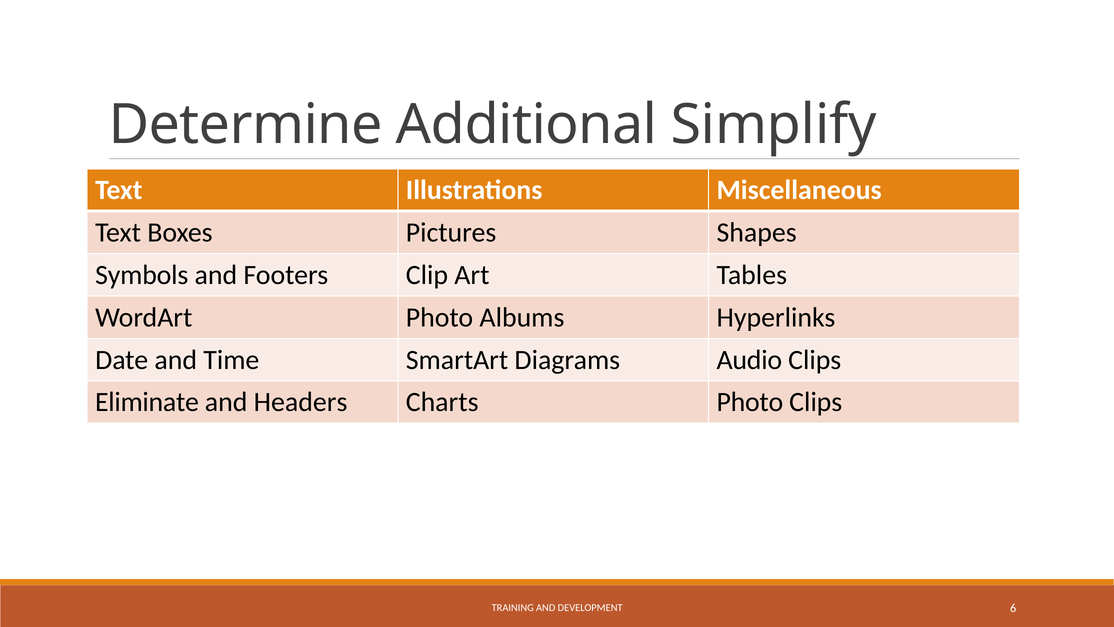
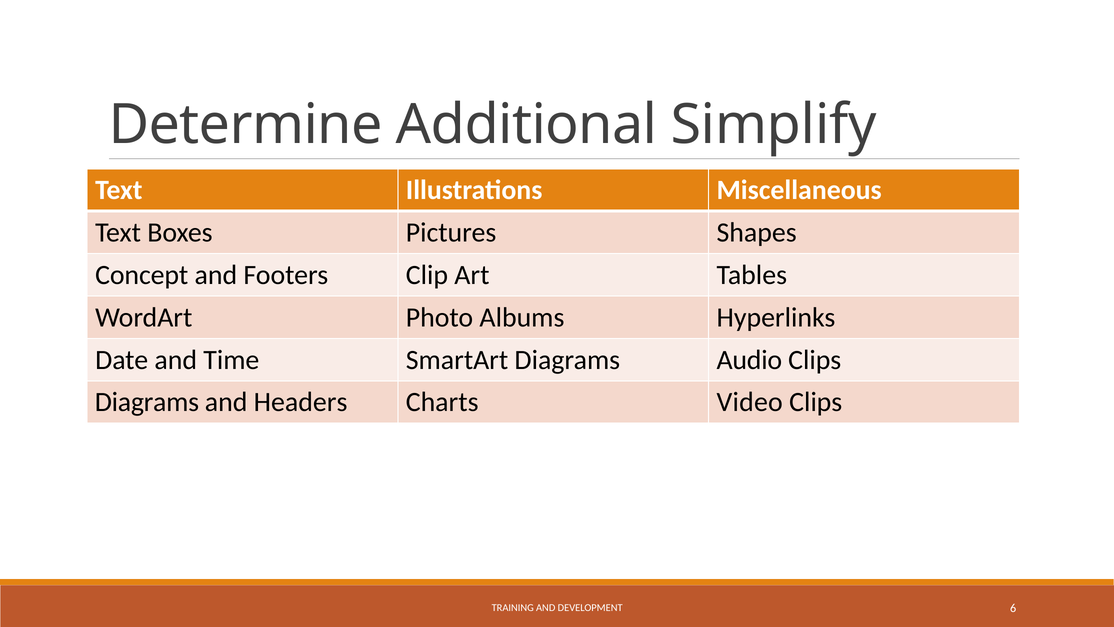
Symbols: Symbols -> Concept
Eliminate at (147, 402): Eliminate -> Diagrams
Charts Photo: Photo -> Video
